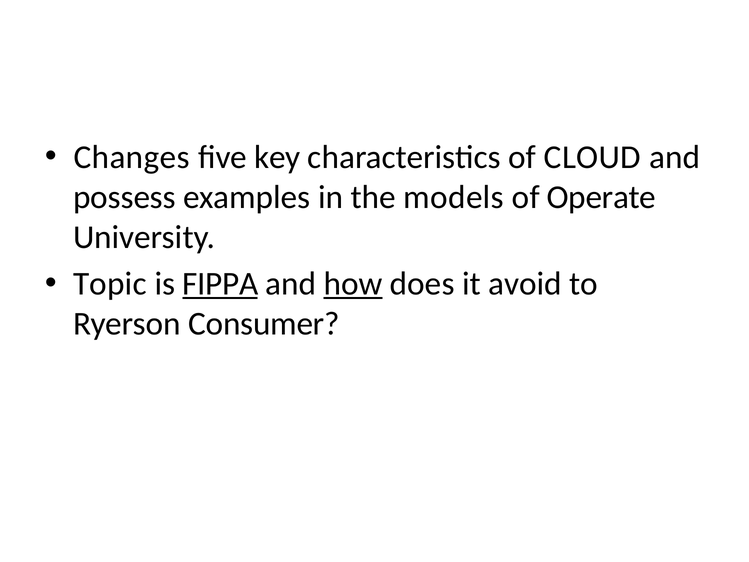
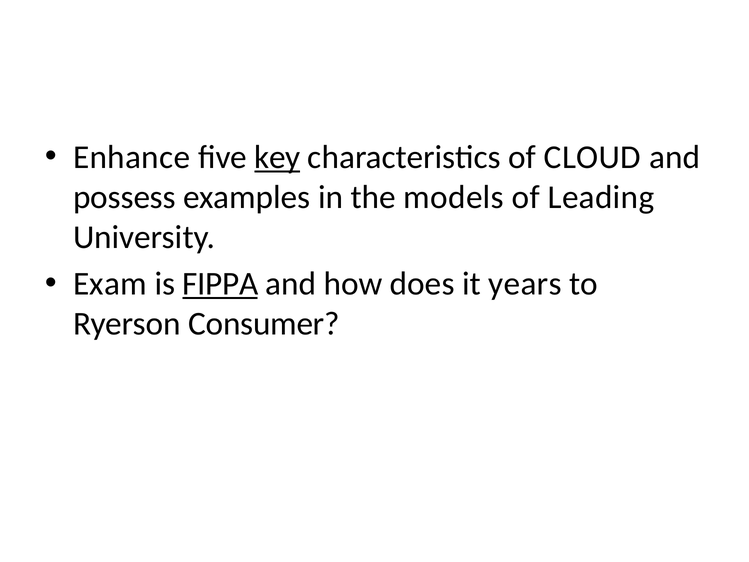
Changes: Changes -> Enhance
key underline: none -> present
Operate: Operate -> Leading
Topic: Topic -> Exam
how underline: present -> none
avoid: avoid -> years
